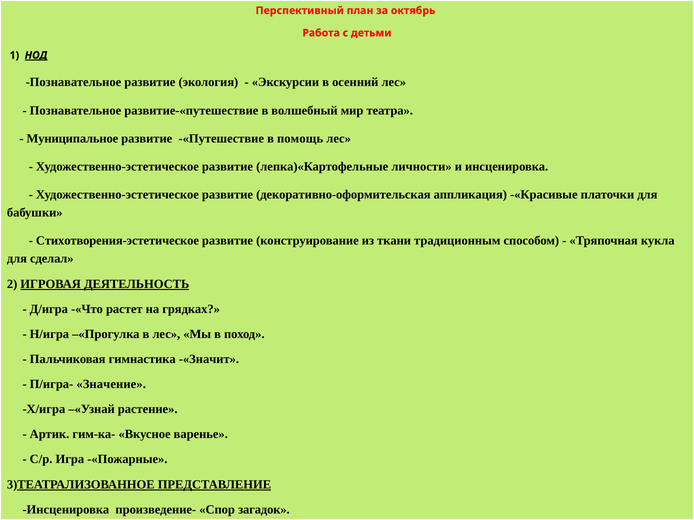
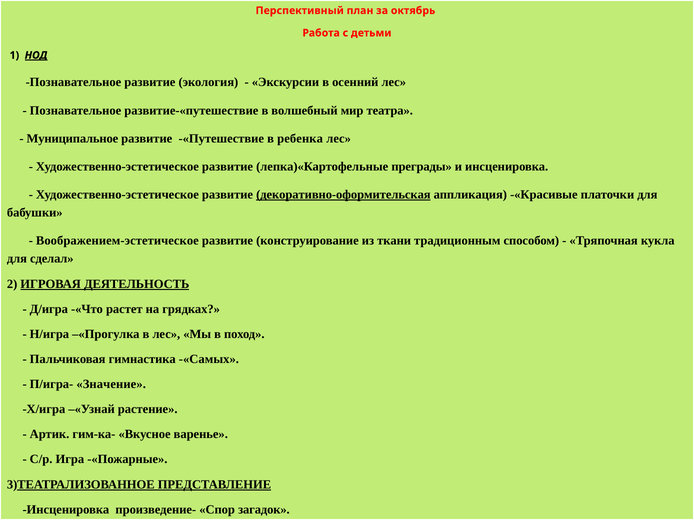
помощь: помощь -> ребенка
личности: личности -> преграды
декоративно-оформительская underline: none -> present
Стихотворения-эстетическое: Стихотворения-эстетическое -> Воображением-эстетическое
-«Значит: -«Значит -> -«Самых
